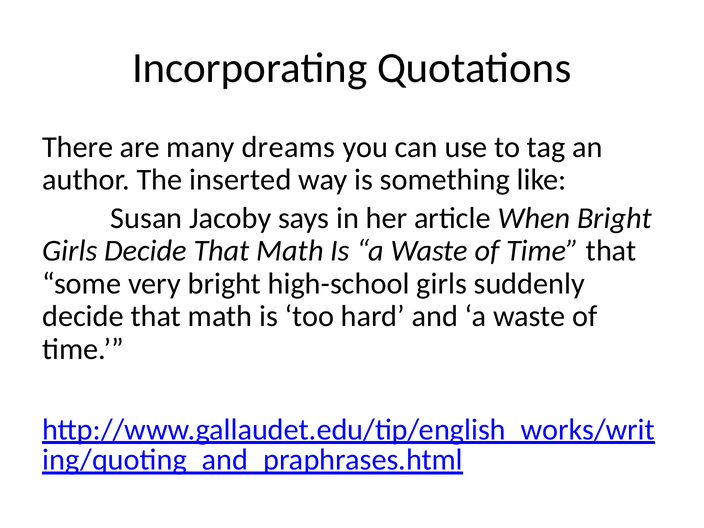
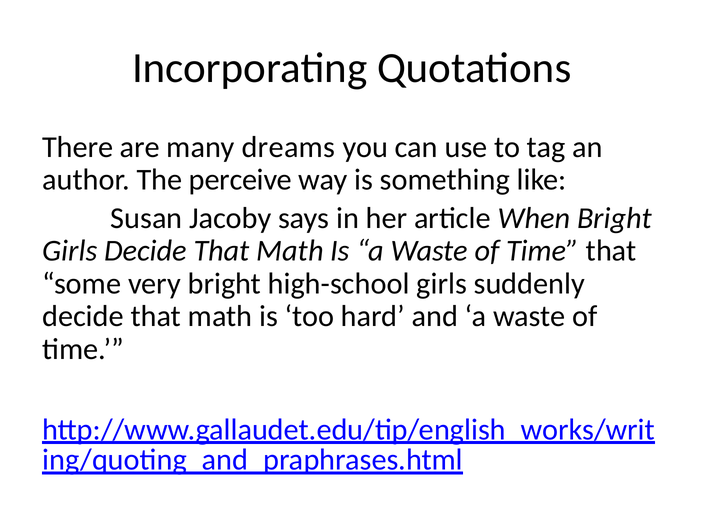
inserted: inserted -> perceive
